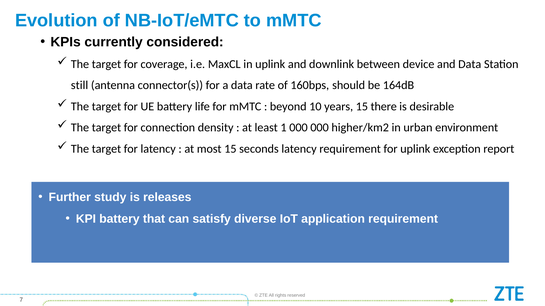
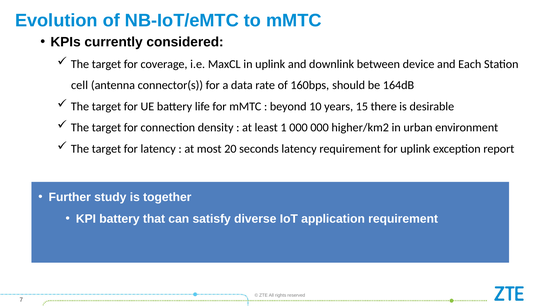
and Data: Data -> Each
still: still -> cell
most 15: 15 -> 20
releases: releases -> together
